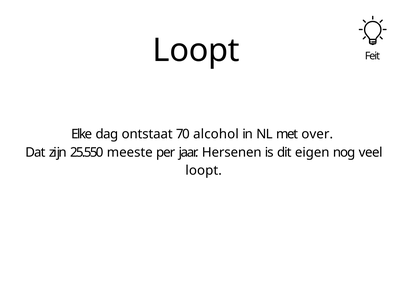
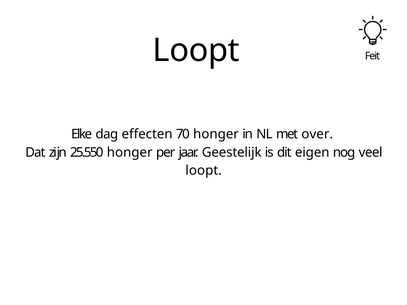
ontstaat: ontstaat -> effecten
70 alcohol: alcohol -> honger
25.550 meeste: meeste -> honger
Hersenen: Hersenen -> Geestelĳk
